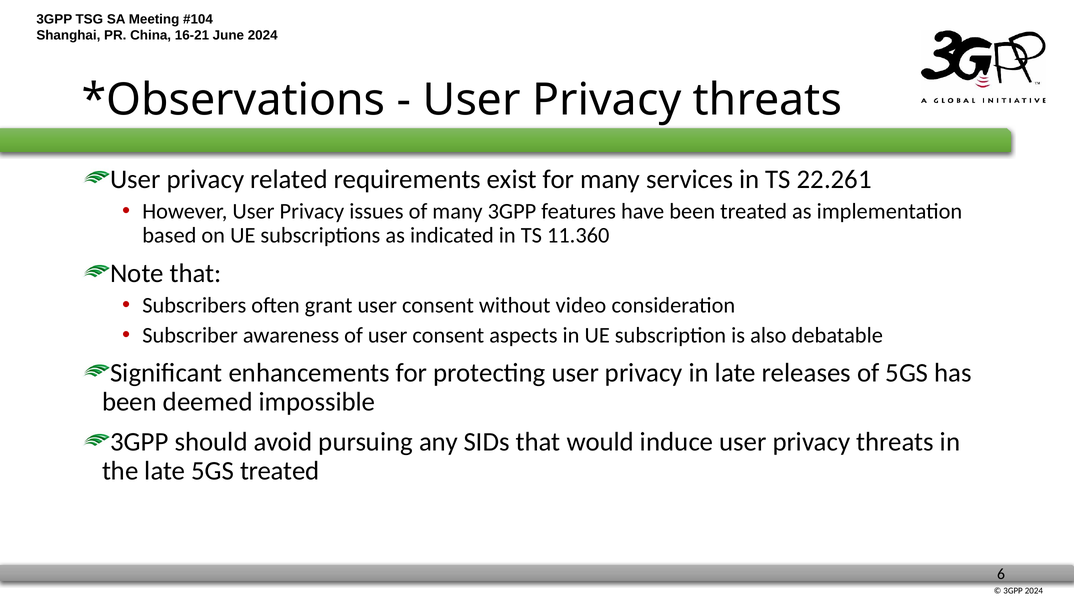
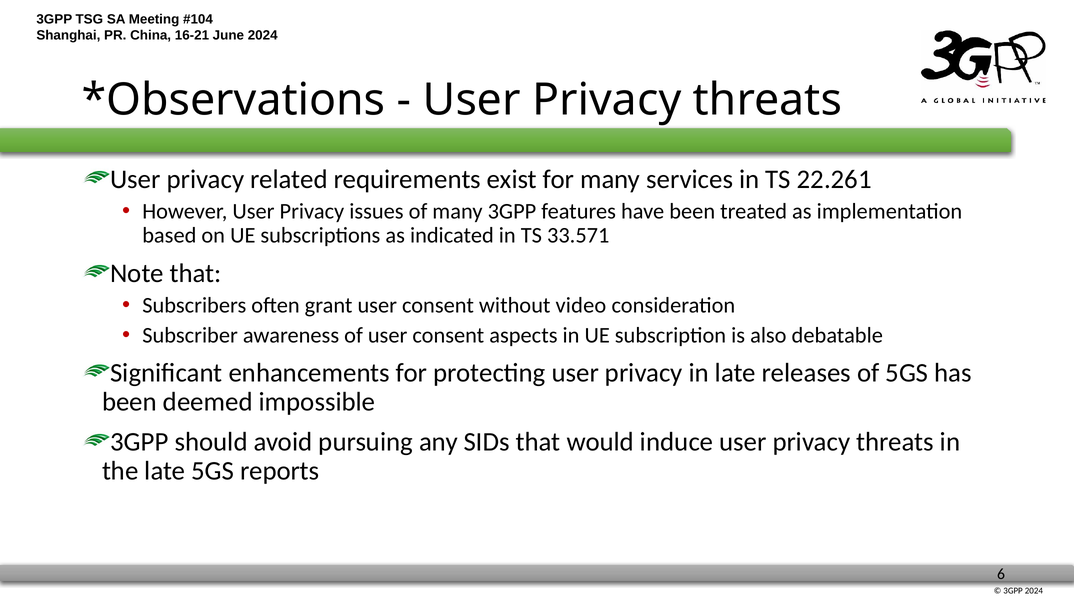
11.360: 11.360 -> 33.571
5GS treated: treated -> reports
